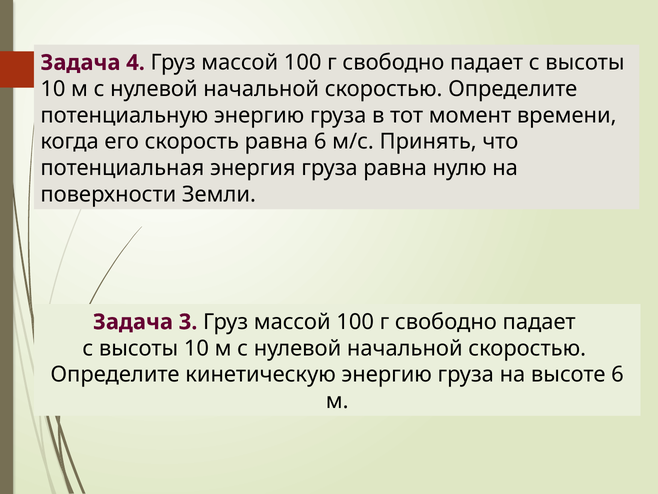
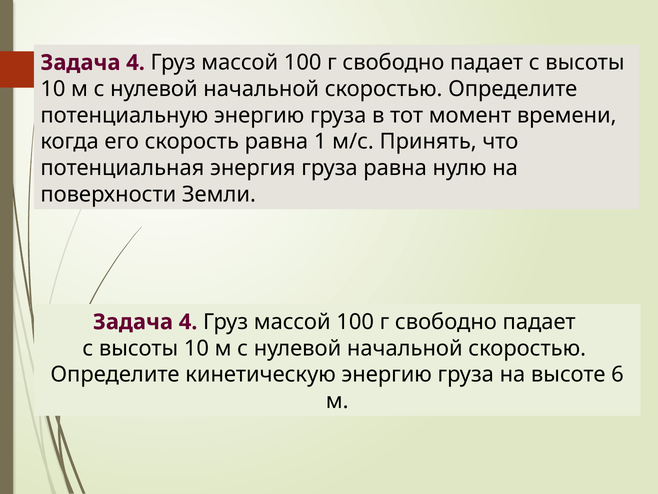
равна 6: 6 -> 1
3 at (188, 322): 3 -> 4
